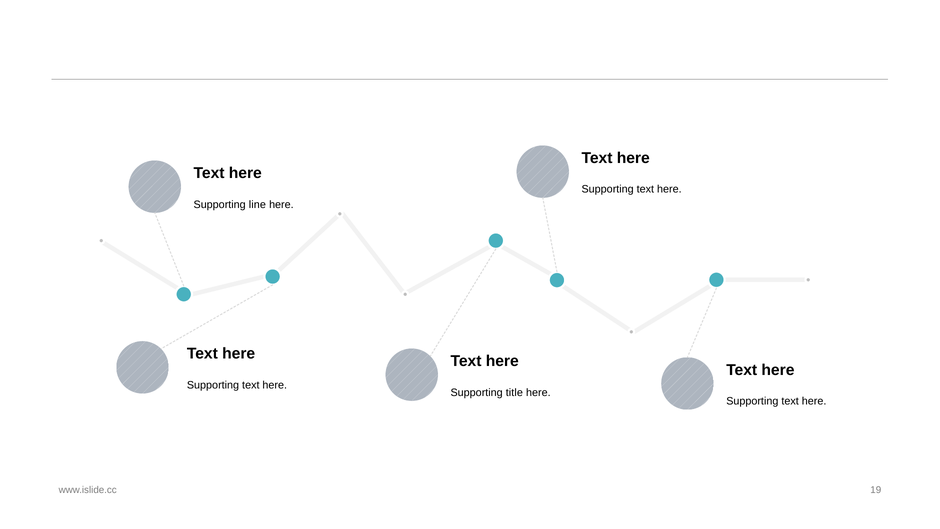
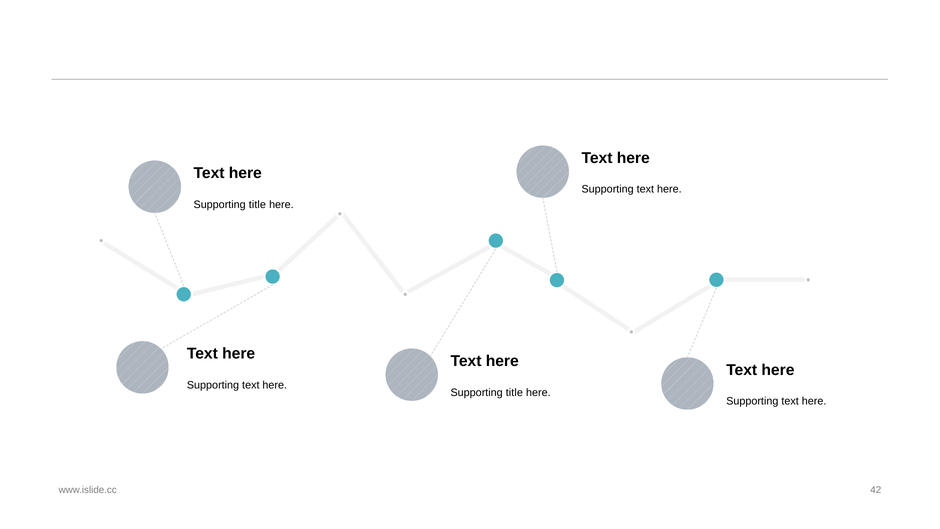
line at (257, 204): line -> title
19: 19 -> 42
